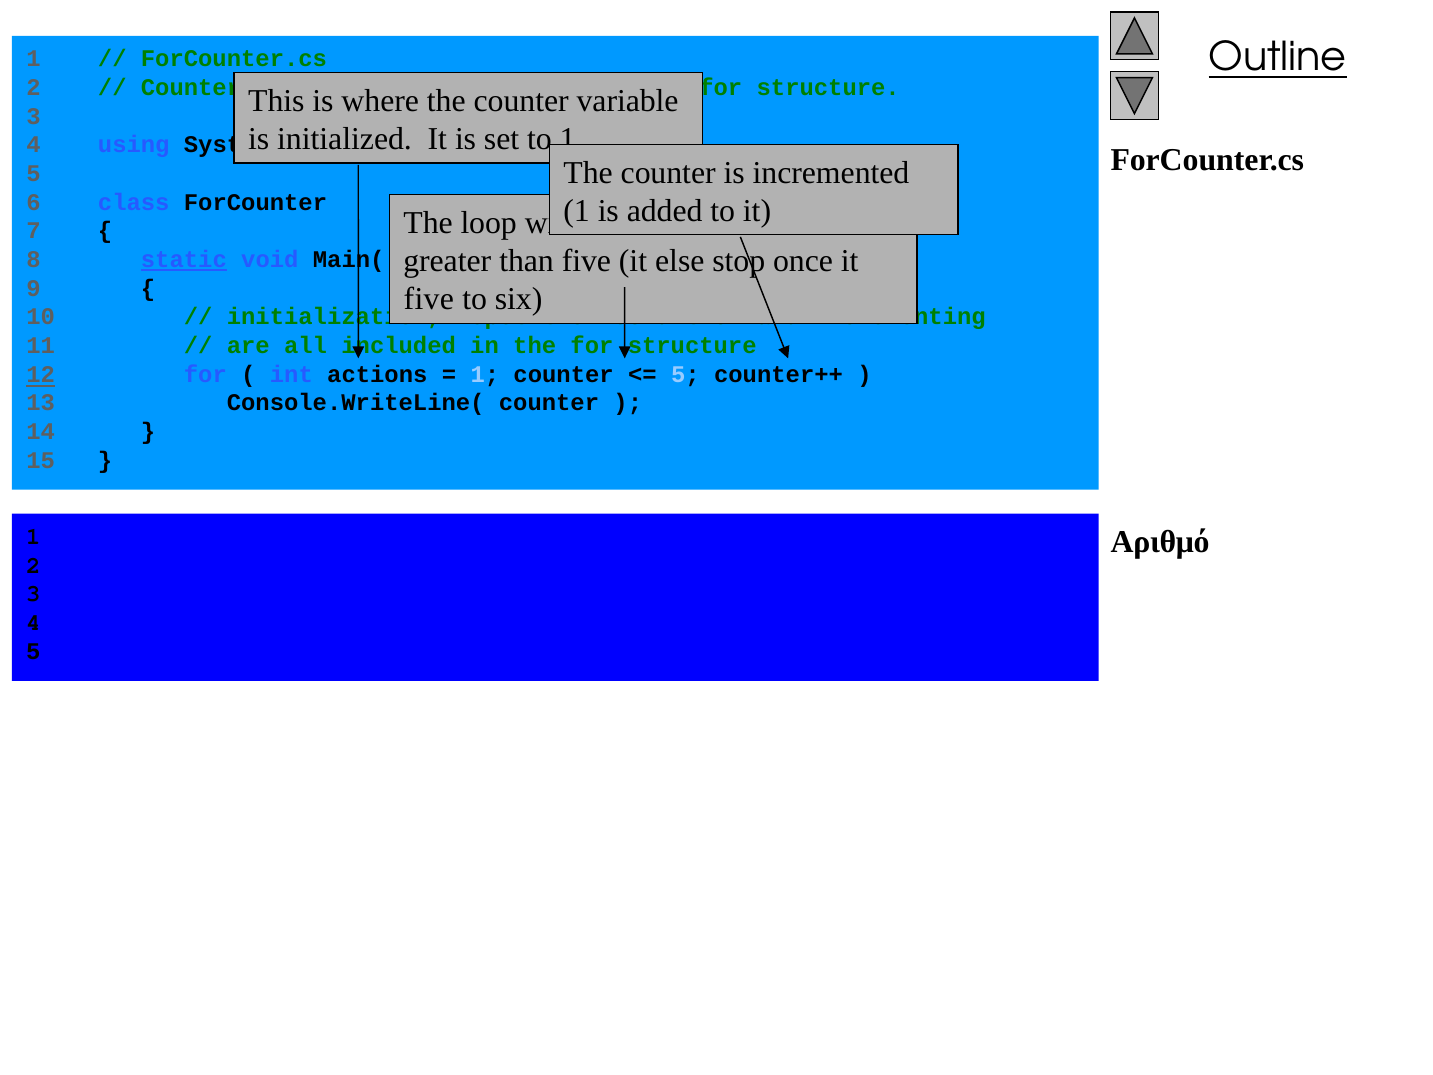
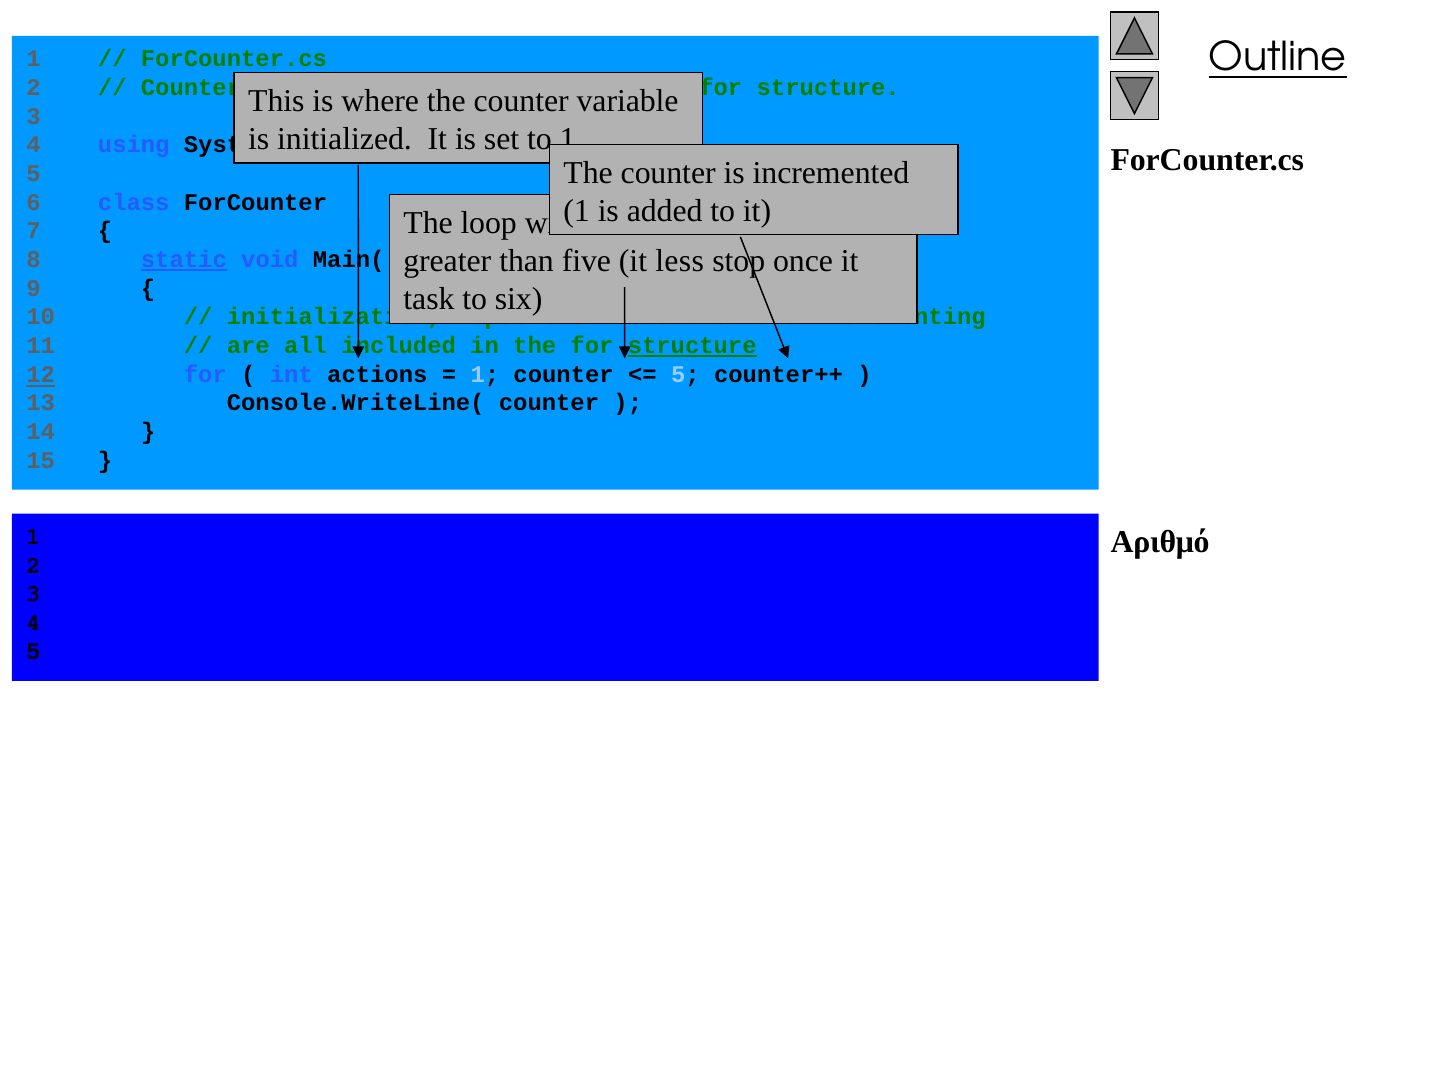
else: else -> less
five at (429, 299): five -> task
structure at (692, 346) underline: none -> present
